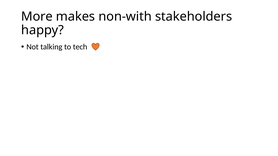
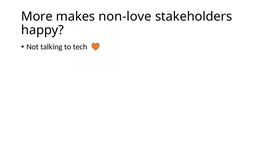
non-with: non-with -> non-love
